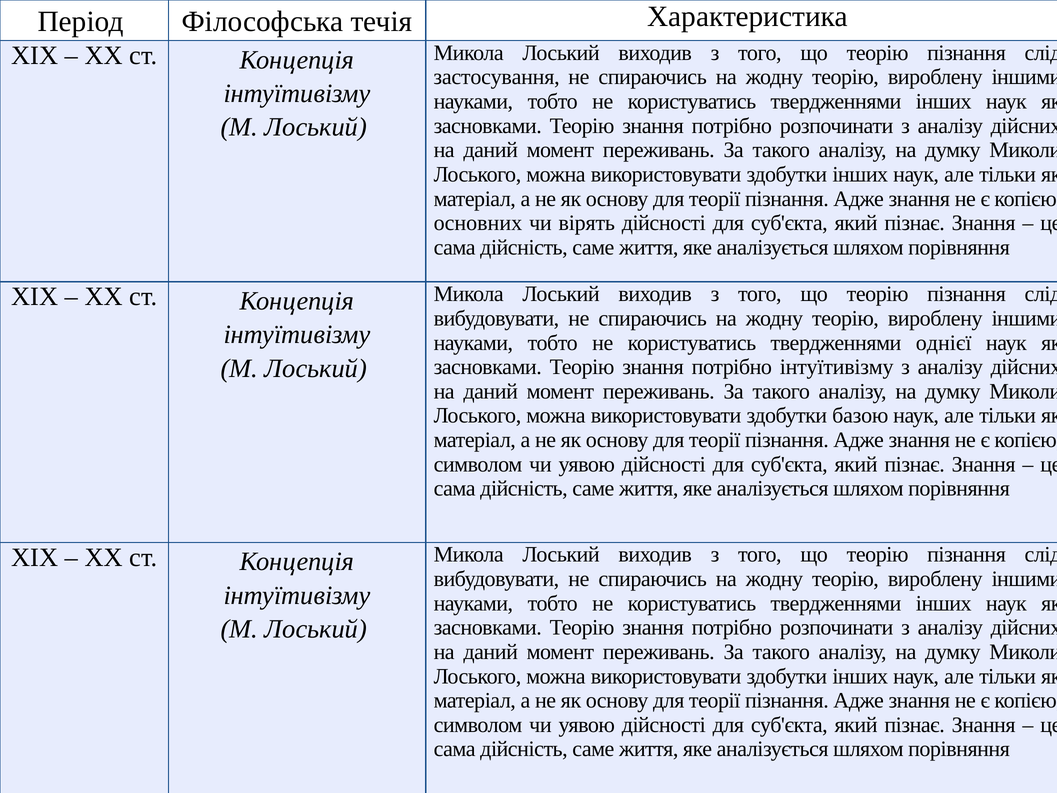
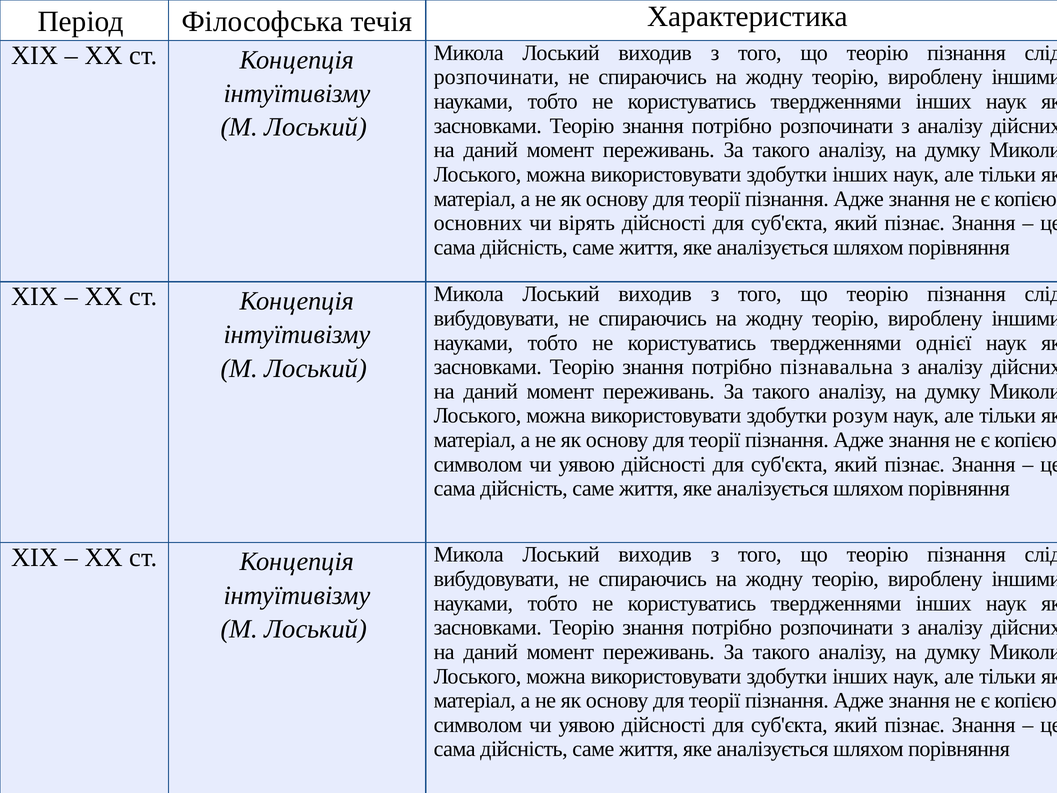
застосування at (497, 77): застосування -> розпочинати
потрібно інтуїтивізму: інтуїтивізму -> пізнавальна
базою: базою -> розум
